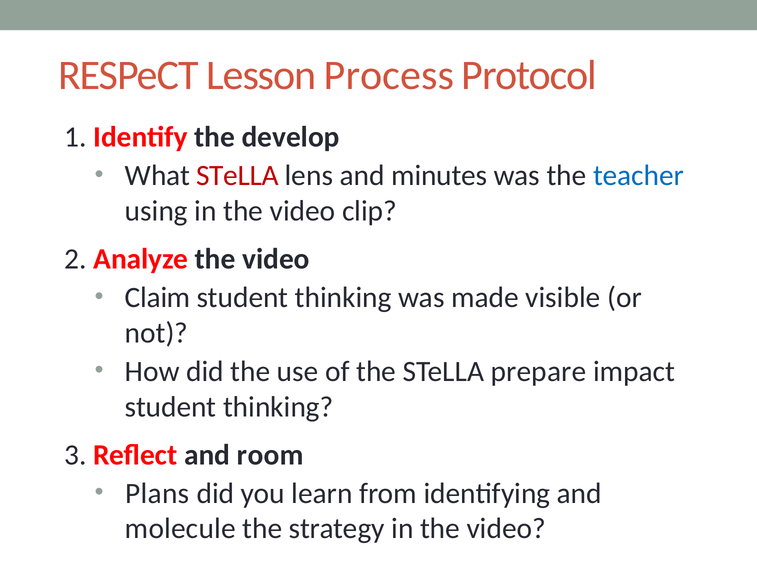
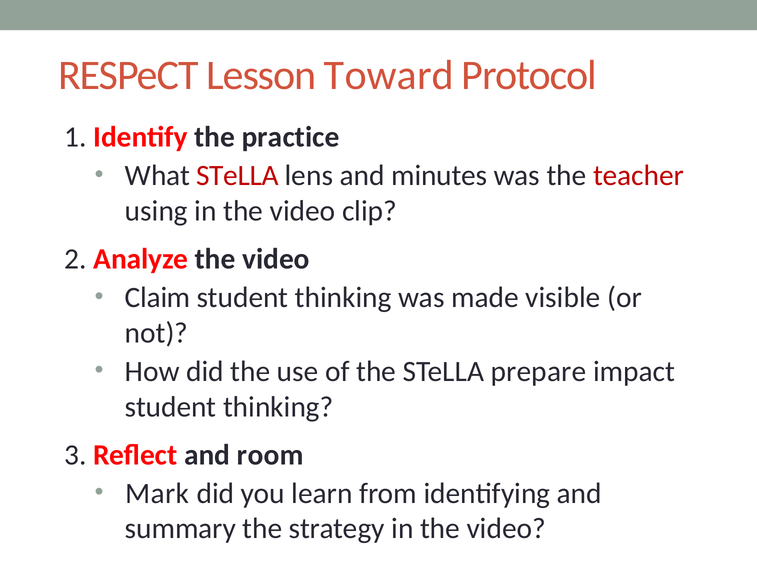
Process: Process -> Toward
develop: develop -> practice
teacher colour: blue -> red
Plans: Plans -> Mark
molecule: molecule -> summary
